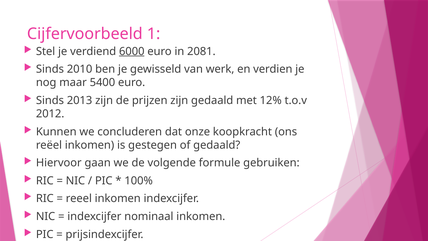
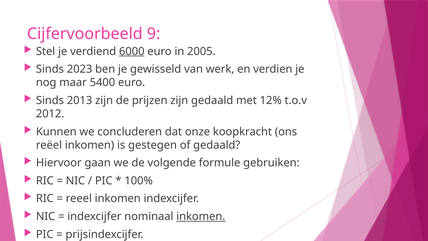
1: 1 -> 9
2081: 2081 -> 2005
2010: 2010 -> 2023
inkomen at (201, 216) underline: none -> present
